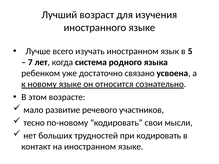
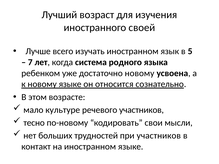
иностранного языке: языке -> своей
достаточно связано: связано -> новому
развитие: развитие -> культуре
при кодировать: кодировать -> участников
